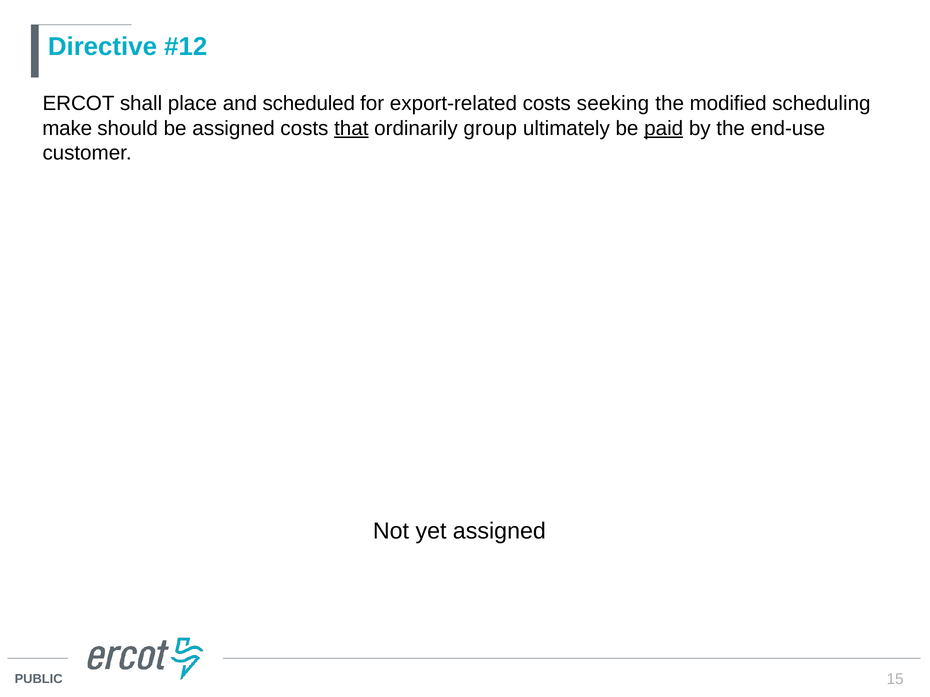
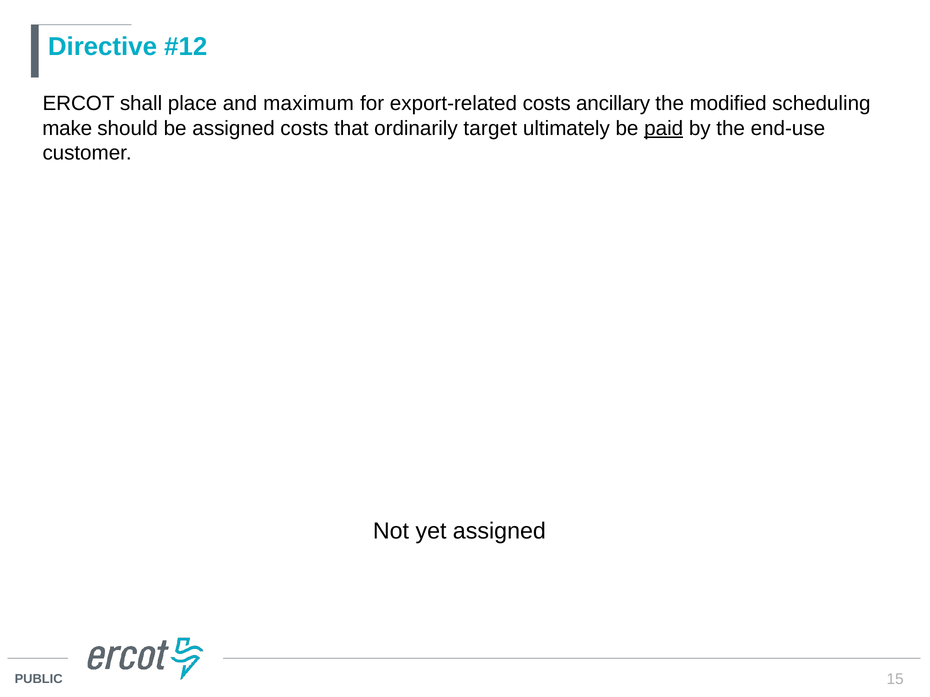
scheduled: scheduled -> maximum
seeking: seeking -> ancillary
that underline: present -> none
group: group -> target
